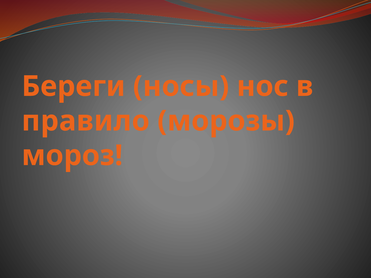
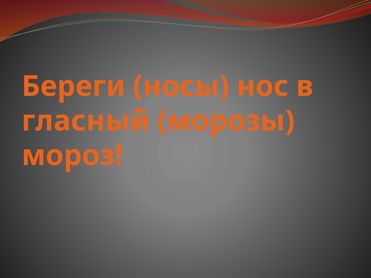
правило: правило -> гласный
